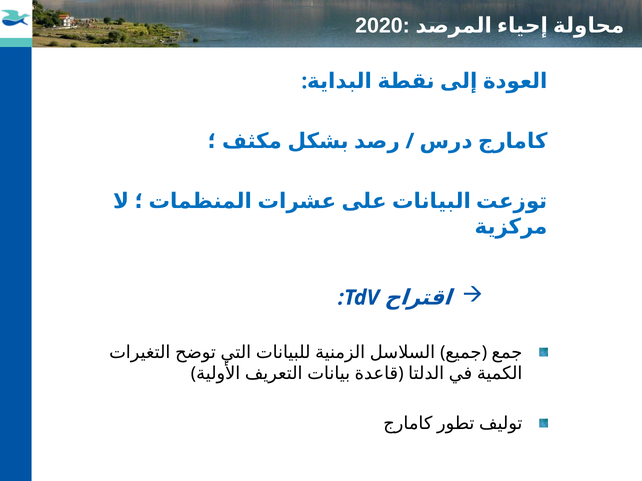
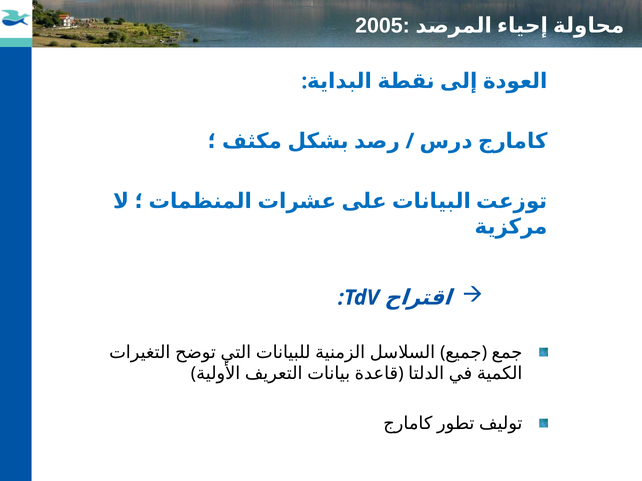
2020: 2020 -> 2005
